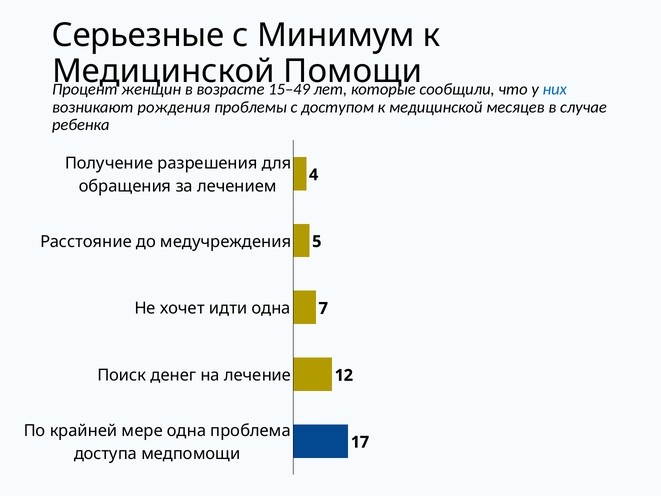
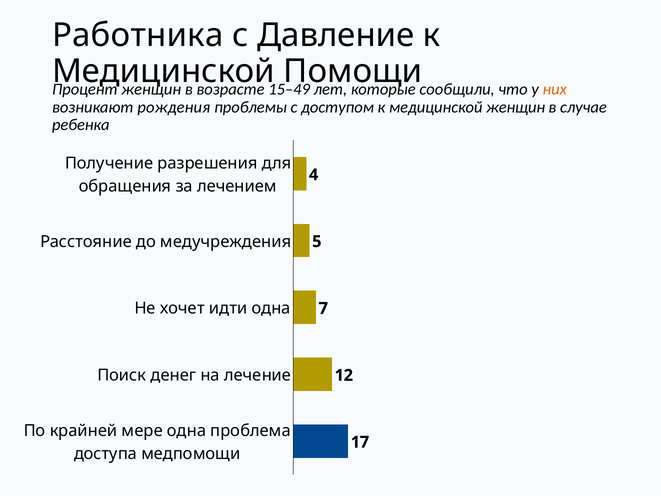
Серьезные: Серьезные -> Работника
Минимум: Минимум -> Давление
них colour: blue -> orange
медицинской месяцев: месяцев -> женщин
